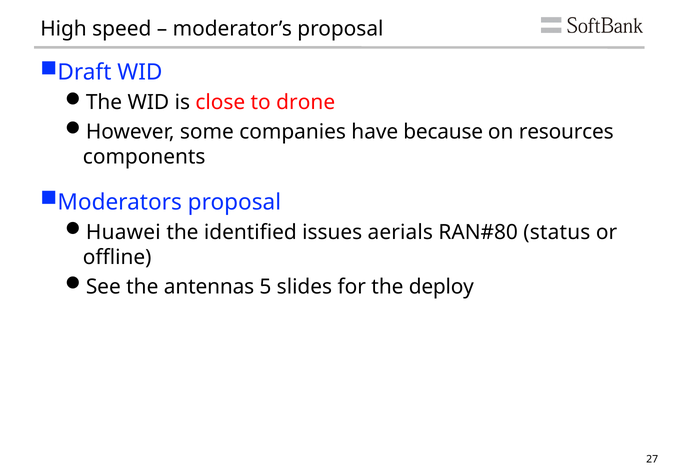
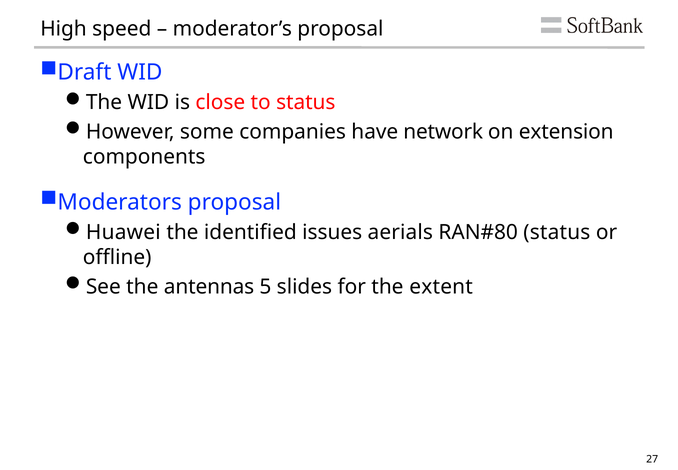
to drone: drone -> status
because: because -> network
resources: resources -> extension
deploy: deploy -> extent
